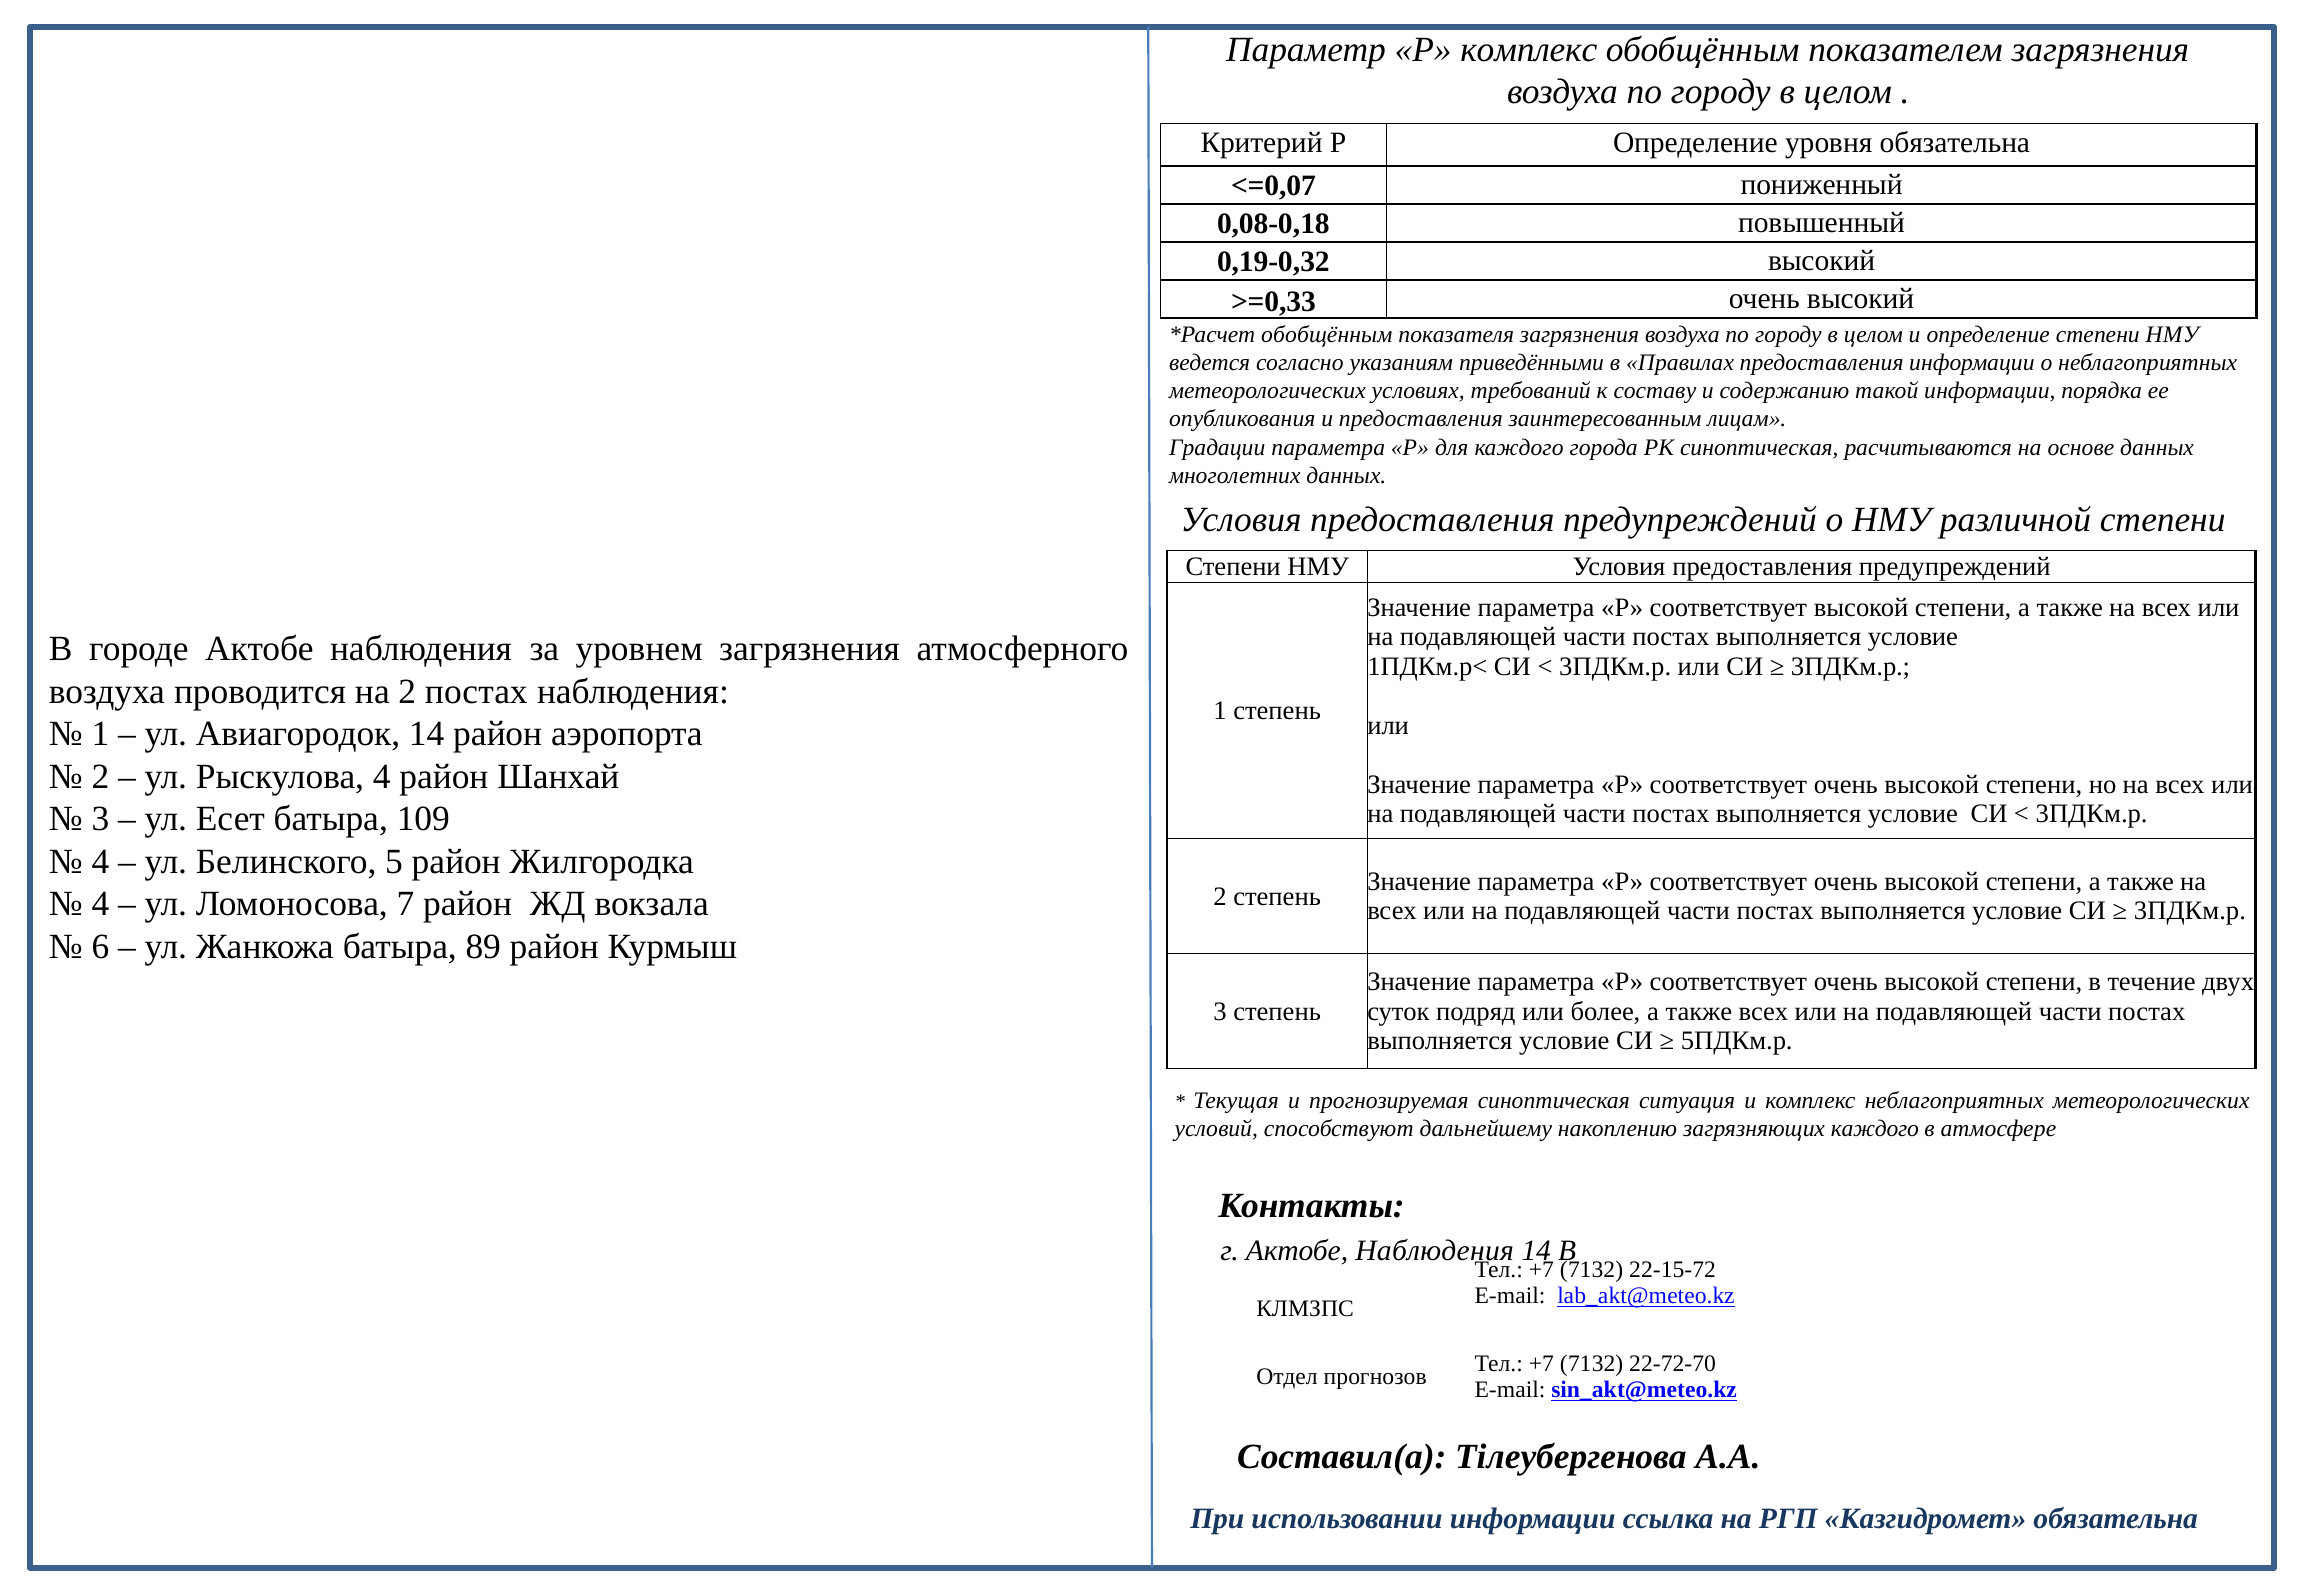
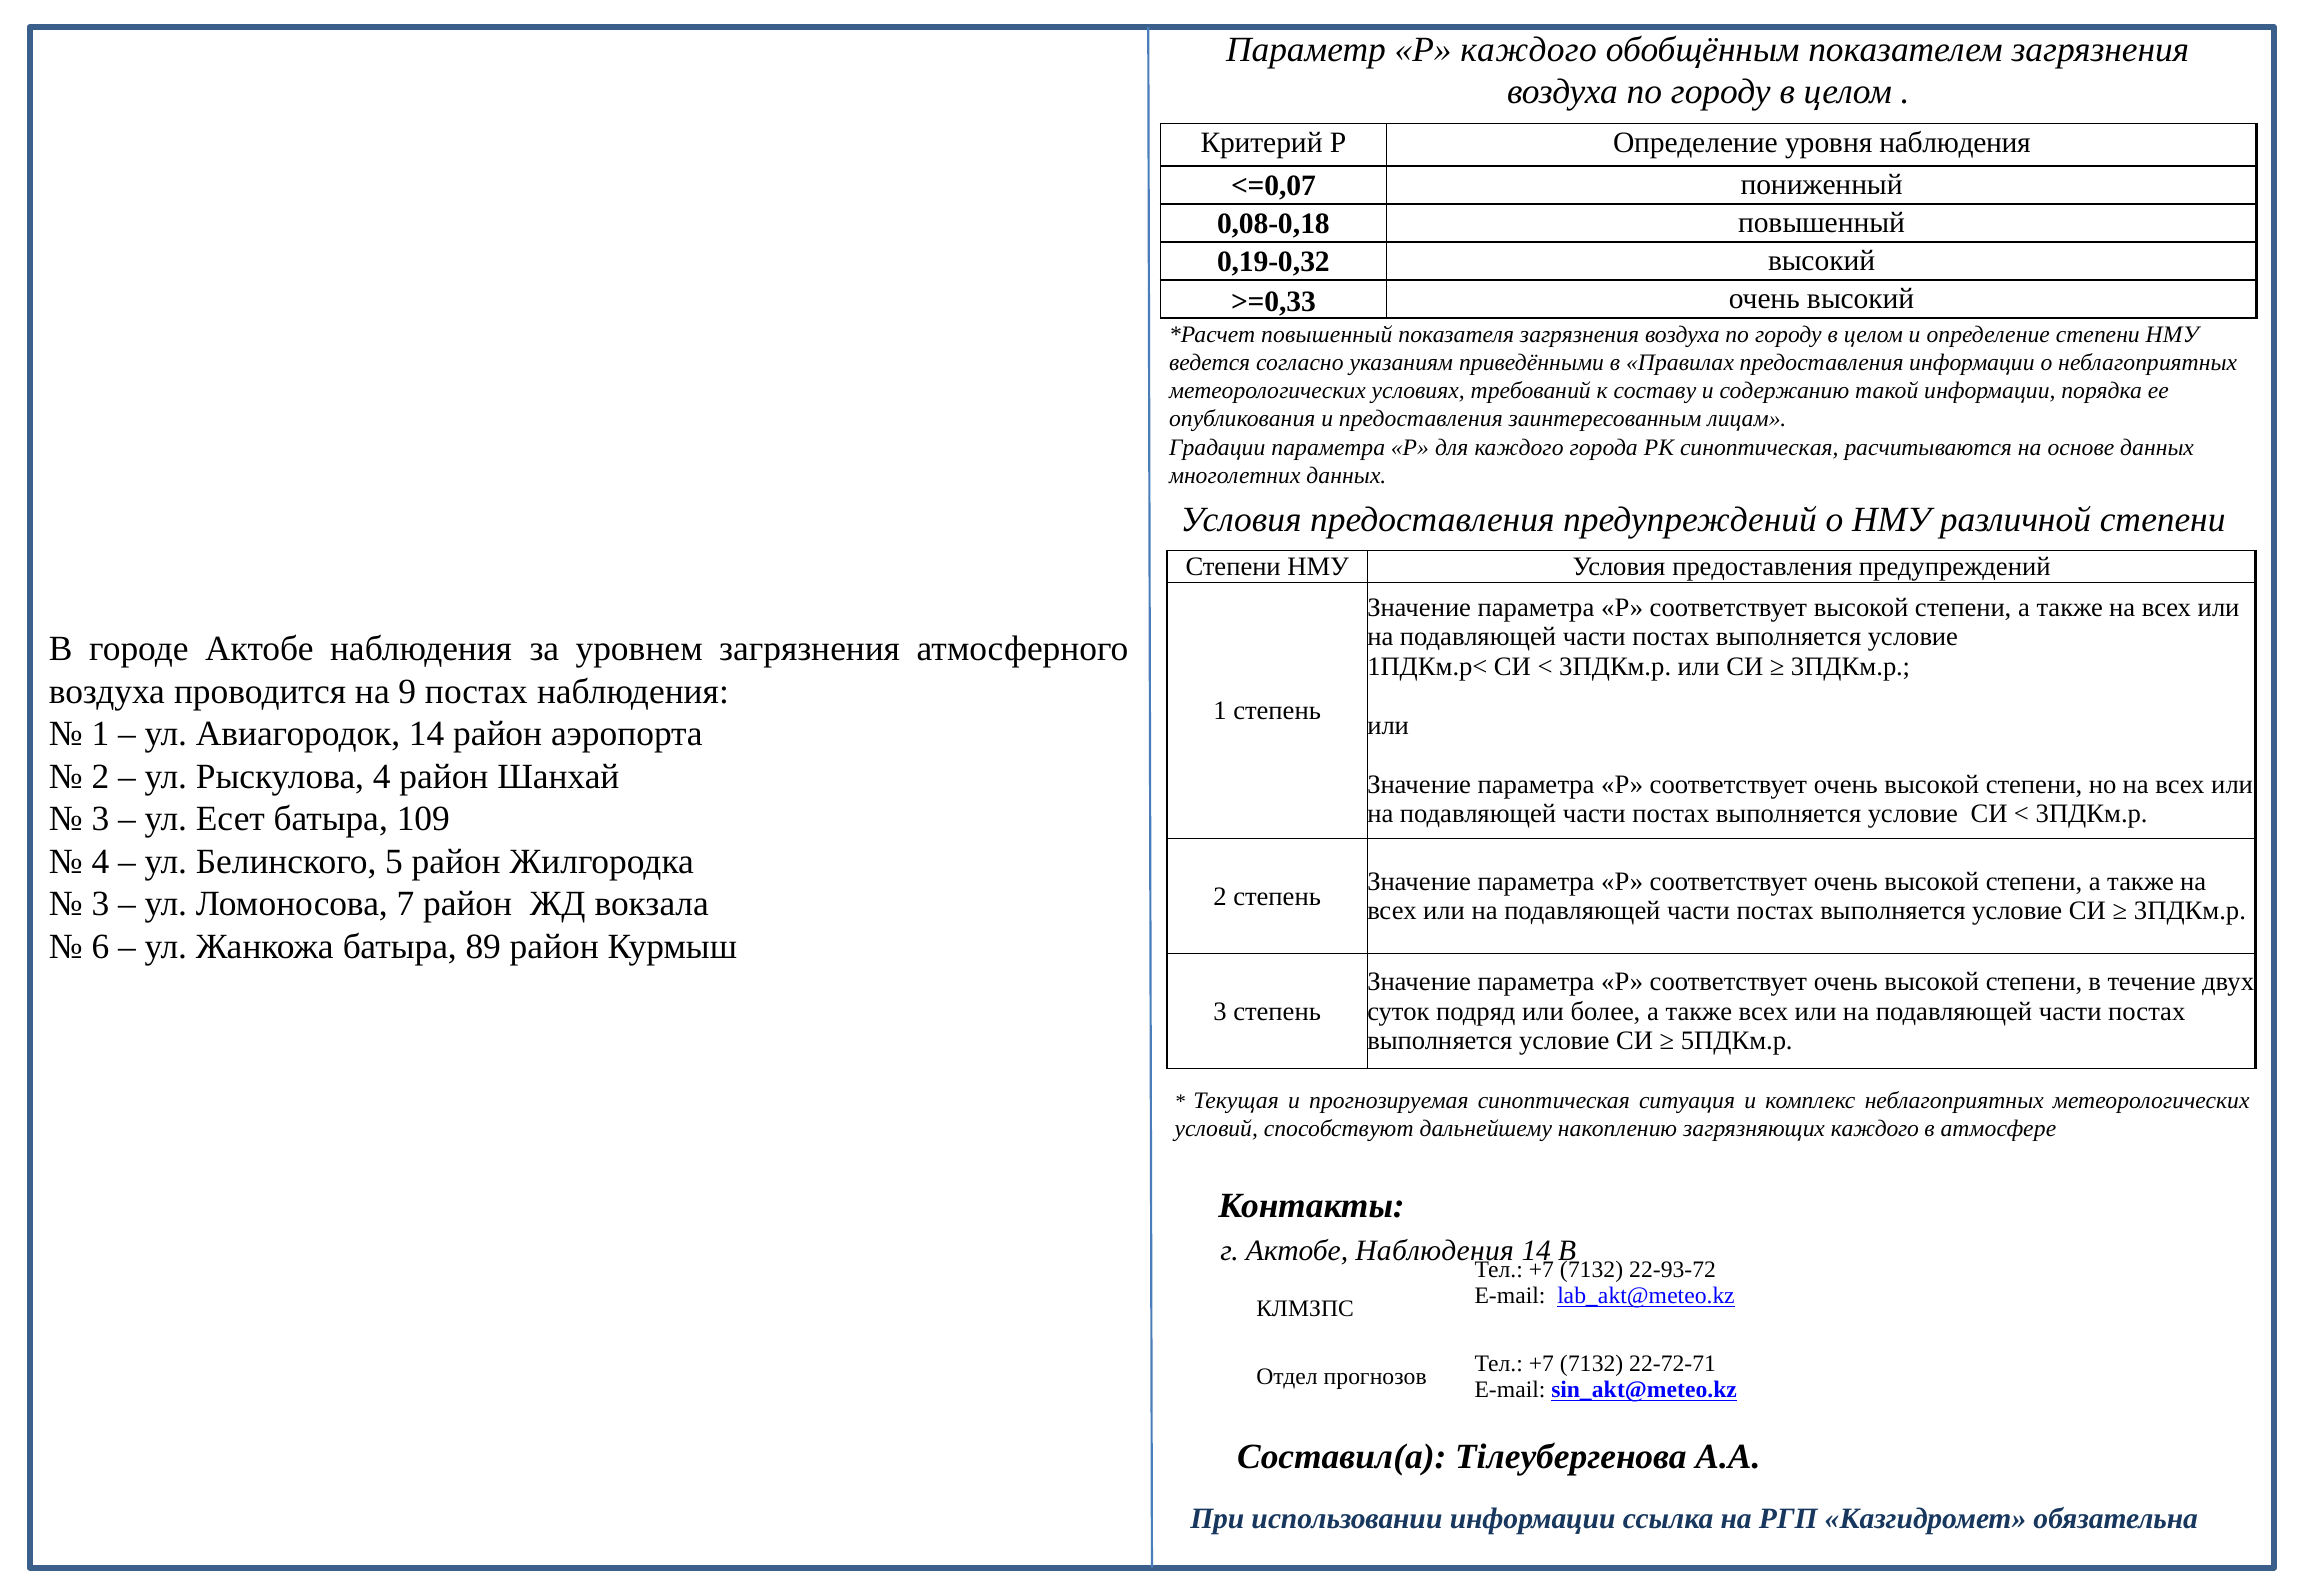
Р комплекс: комплекс -> каждого
уровня обязательна: обязательна -> наблюдения
обобщённым at (1327, 334): обобщённым -> повышенный
на 2: 2 -> 9
4 at (100, 904): 4 -> 3
22-15-72: 22-15-72 -> 22-93-72
22-72-70: 22-72-70 -> 22-72-71
